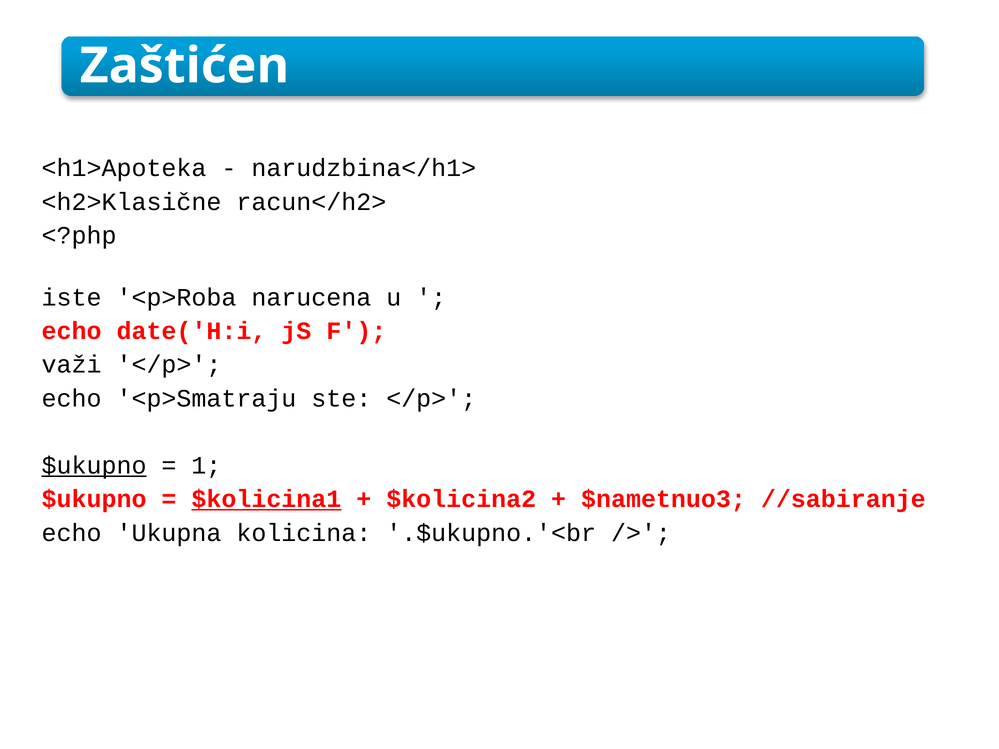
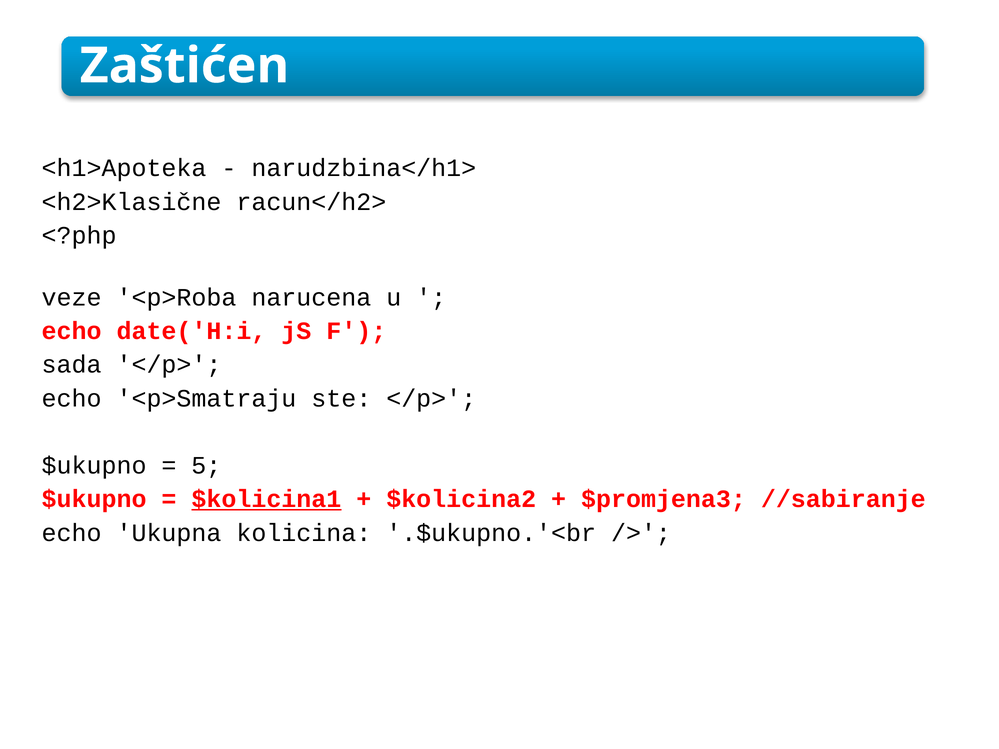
iste: iste -> veze
važi: važi -> sada
$ukupno at (94, 466) underline: present -> none
1 at (206, 466): 1 -> 5
$nametnuo3: $nametnuo3 -> $promjena3
